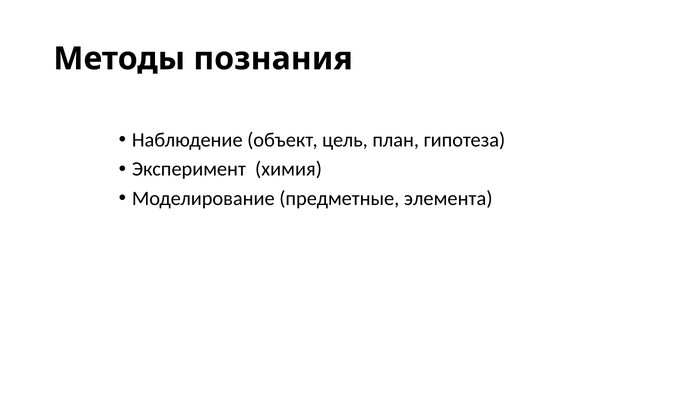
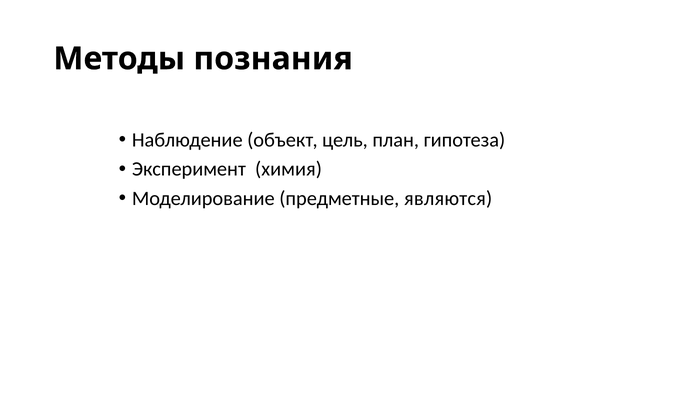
элемента: элемента -> являются
